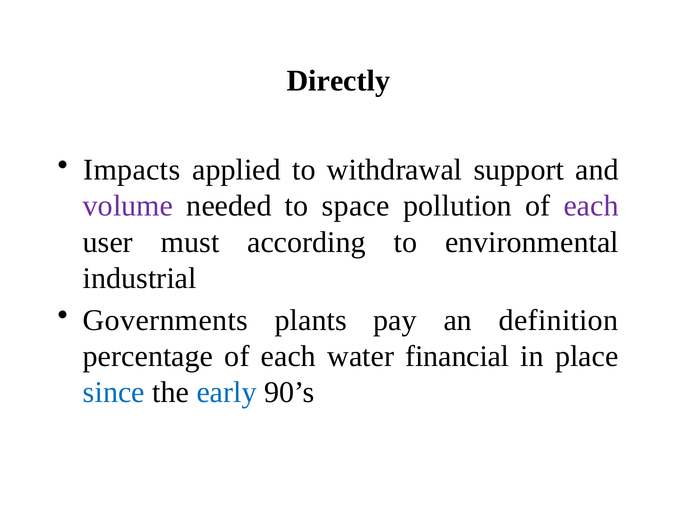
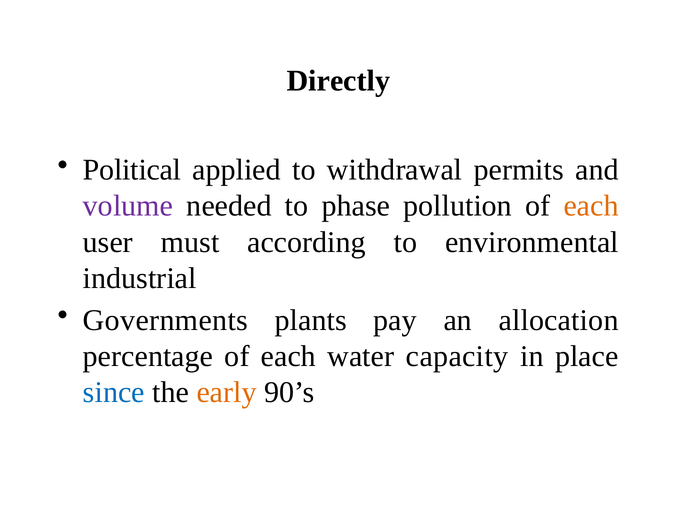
Impacts: Impacts -> Political
support: support -> permits
space: space -> phase
each at (591, 206) colour: purple -> orange
definition: definition -> allocation
financial: financial -> capacity
early colour: blue -> orange
